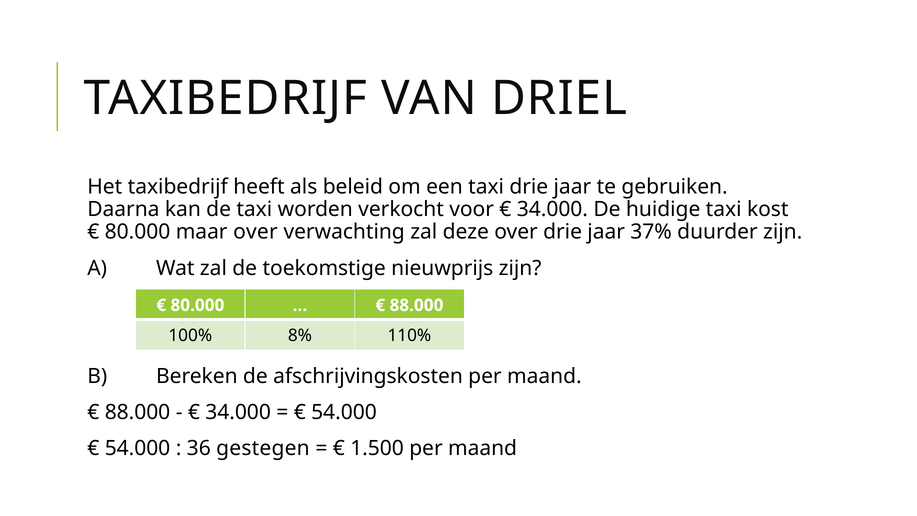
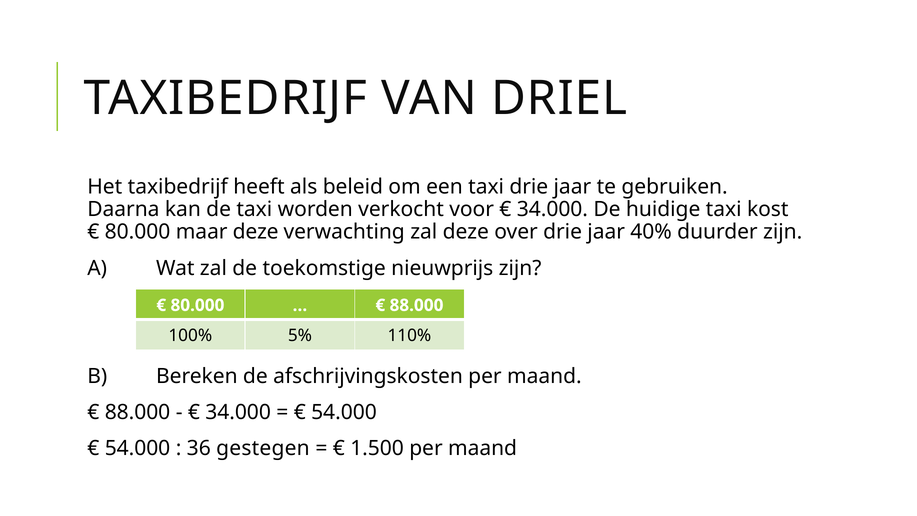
maar over: over -> deze
37%: 37% -> 40%
8%: 8% -> 5%
